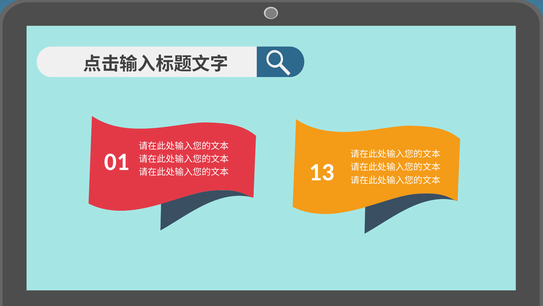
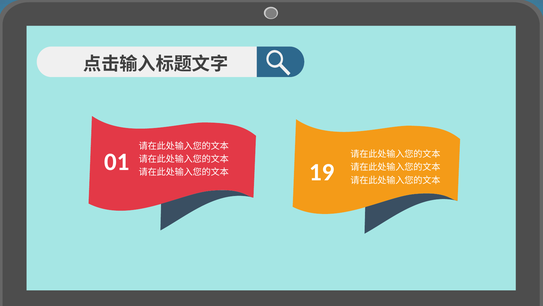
13: 13 -> 19
